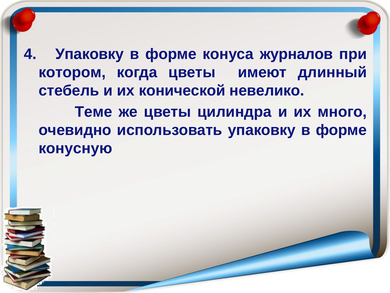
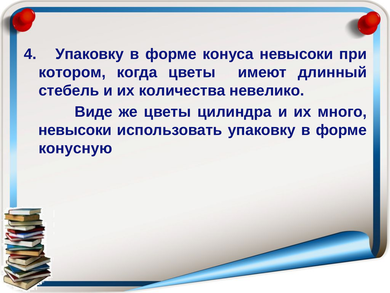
конуса журналов: журналов -> невысоки
конической: конической -> количества
Теме: Теме -> Виде
очевидно at (75, 130): очевидно -> невысоки
